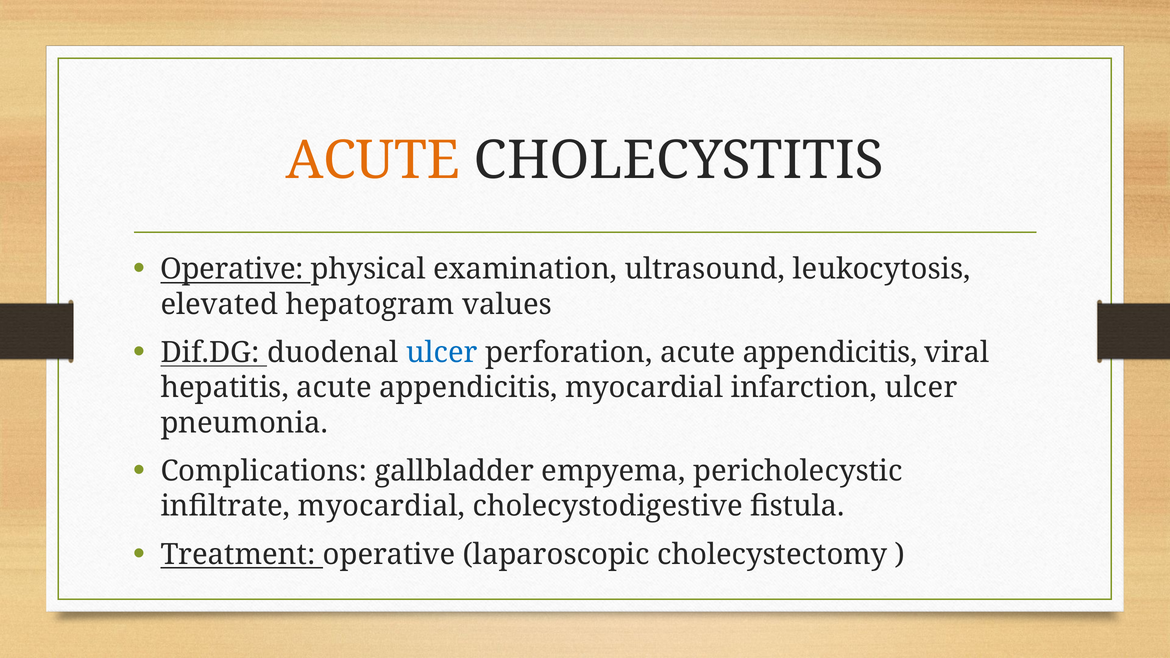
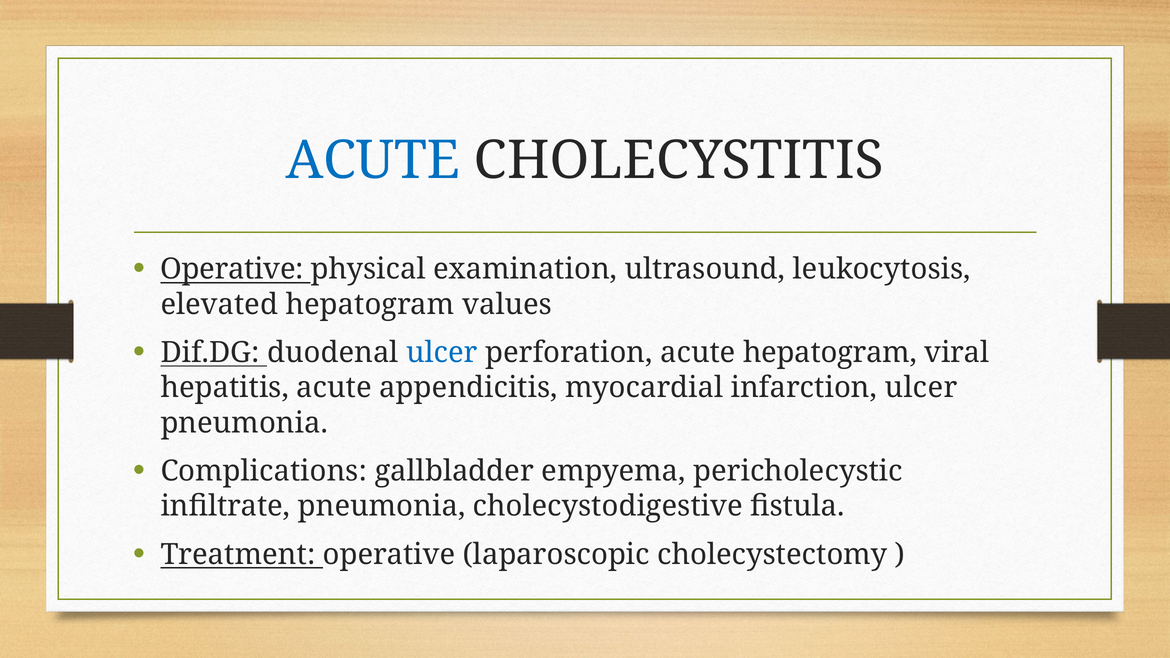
ACUTE at (373, 161) colour: orange -> blue
perforation acute appendicitis: appendicitis -> hepatogram
infiltrate myocardial: myocardial -> pneumonia
